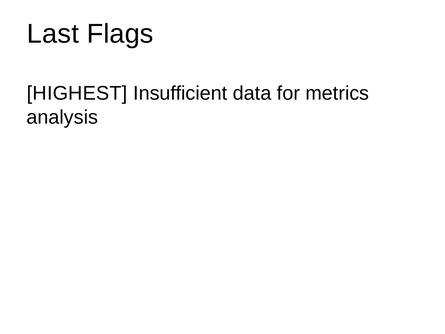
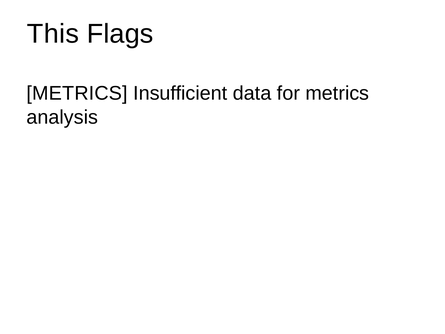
Last: Last -> This
HIGHEST at (77, 93): HIGHEST -> METRICS
